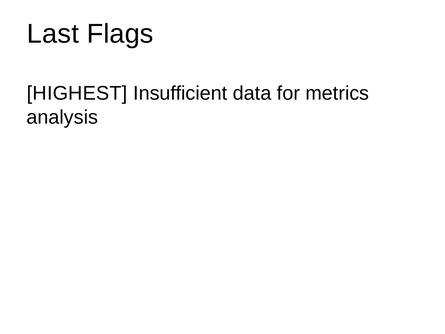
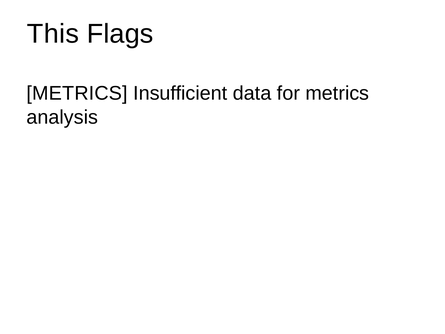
Last: Last -> This
HIGHEST at (77, 93): HIGHEST -> METRICS
